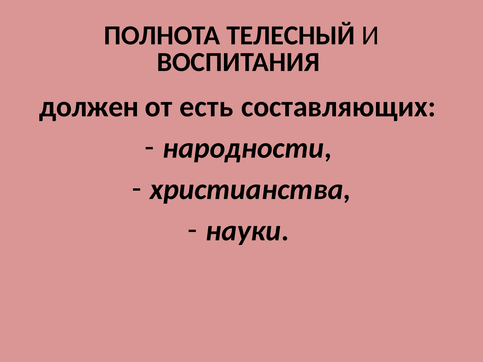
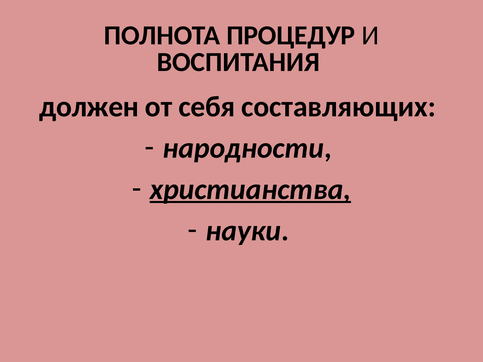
ТЕЛЕСНЫЙ: ТЕЛЕСНЫЙ -> ПРОЦЕДУР
есть: есть -> себя
христианства underline: none -> present
